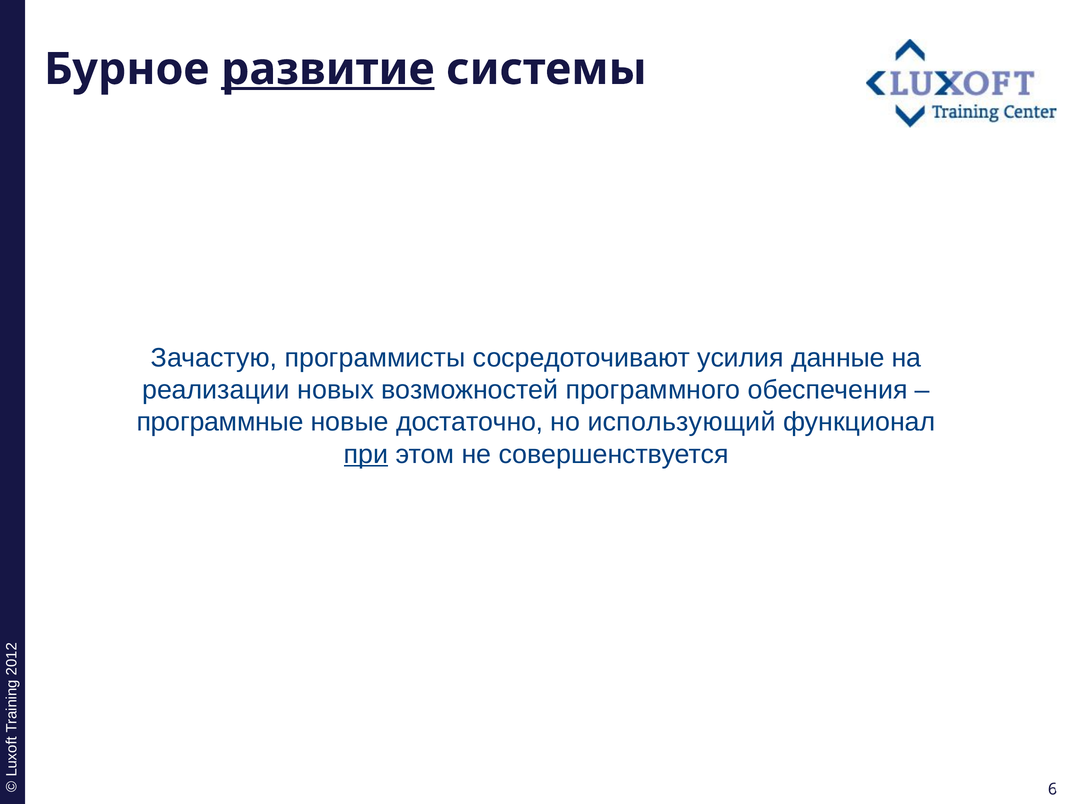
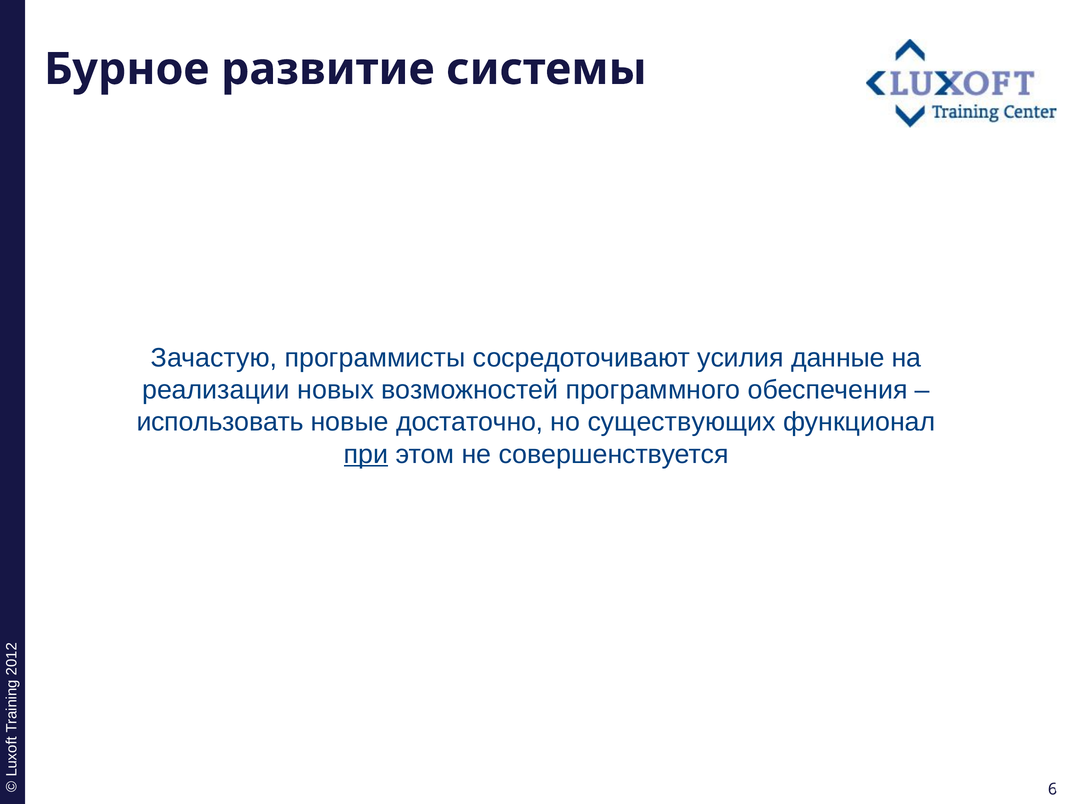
развитие underline: present -> none
программные: программные -> использовать
использующий: использующий -> существующих
